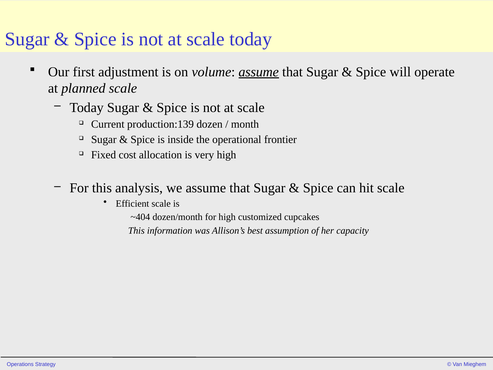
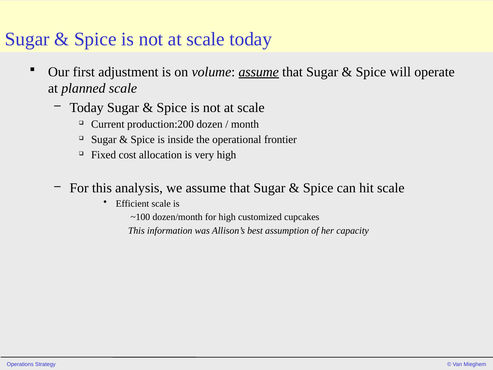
production:139: production:139 -> production:200
~404: ~404 -> ~100
